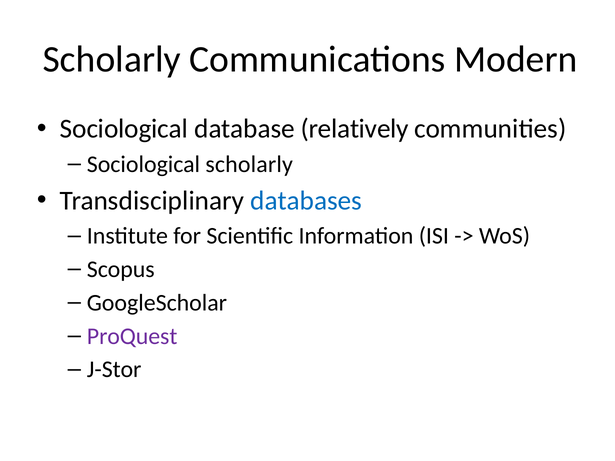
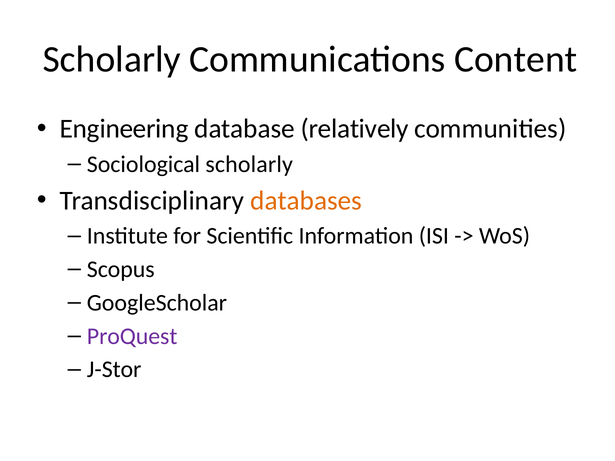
Modern: Modern -> Content
Sociological at (124, 129): Sociological -> Engineering
databases colour: blue -> orange
